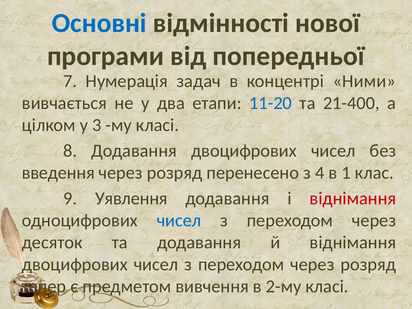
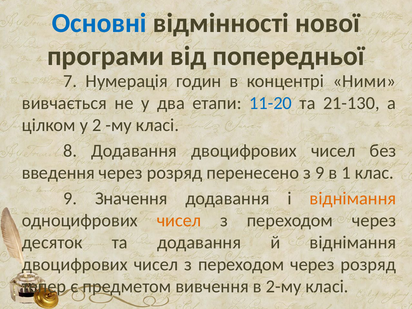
задач: задач -> годин
21-400: 21-400 -> 21-130
3: 3 -> 2
з 4: 4 -> 9
Уявлення: Уявлення -> Значення
віднімання at (353, 198) colour: red -> orange
чисел at (179, 220) colour: blue -> orange
